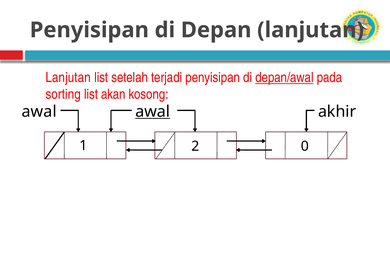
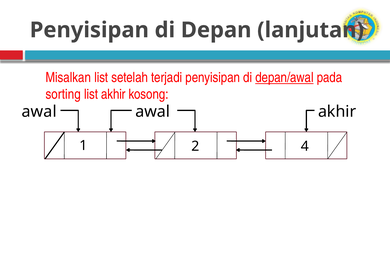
Lanjutan at (68, 78): Lanjutan -> Misalkan
list akan: akan -> akhir
awal at (153, 111) underline: present -> none
0: 0 -> 4
